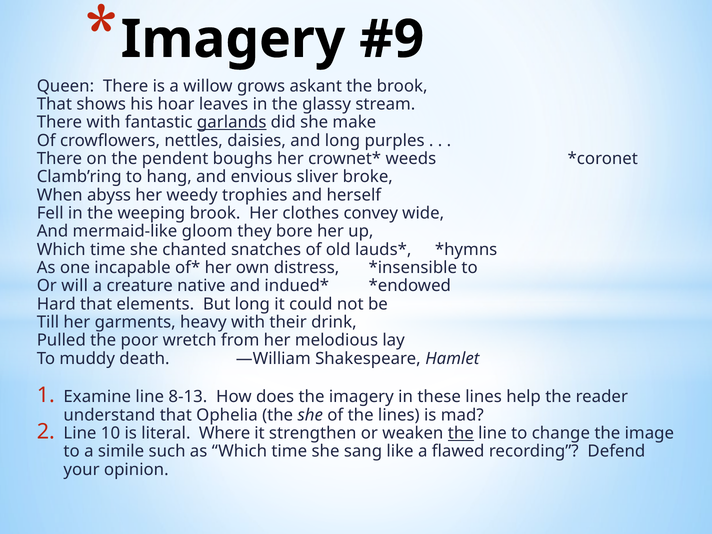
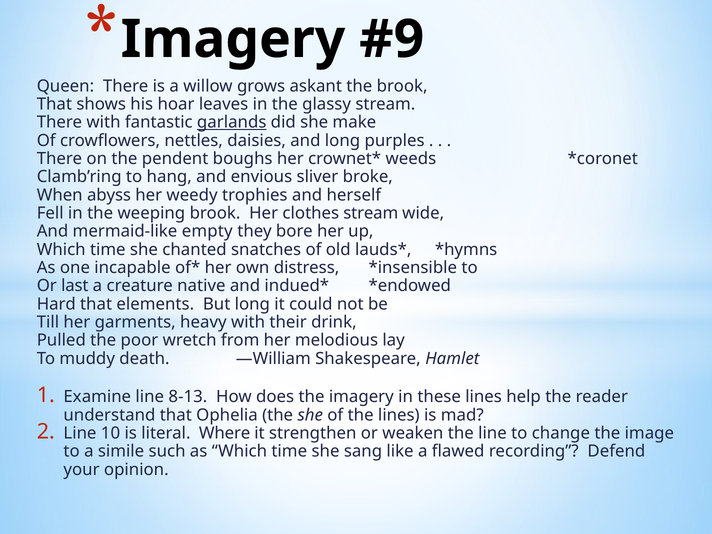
clothes convey: convey -> stream
gloom: gloom -> empty
will: will -> last
the at (461, 433) underline: present -> none
